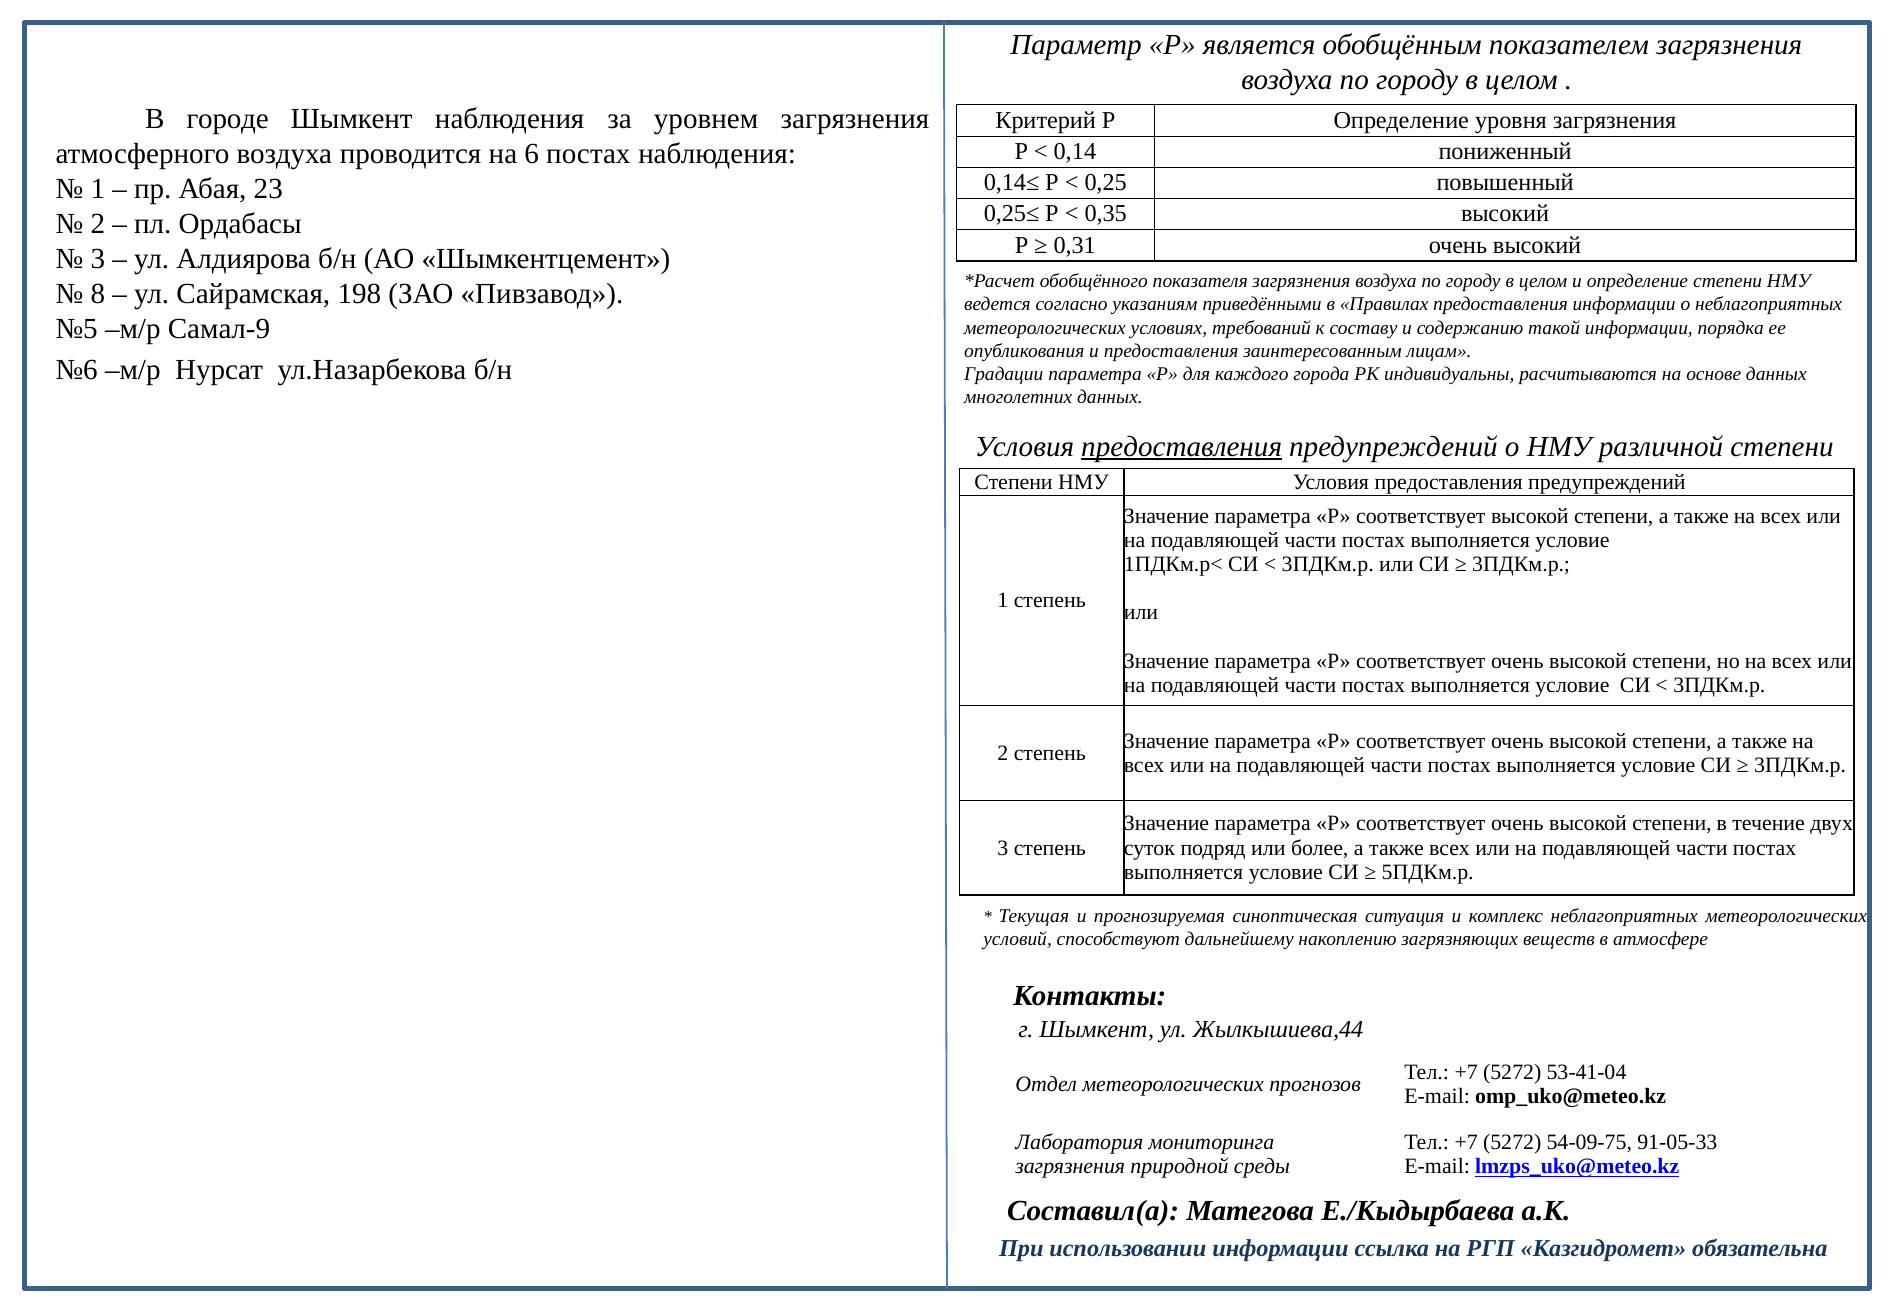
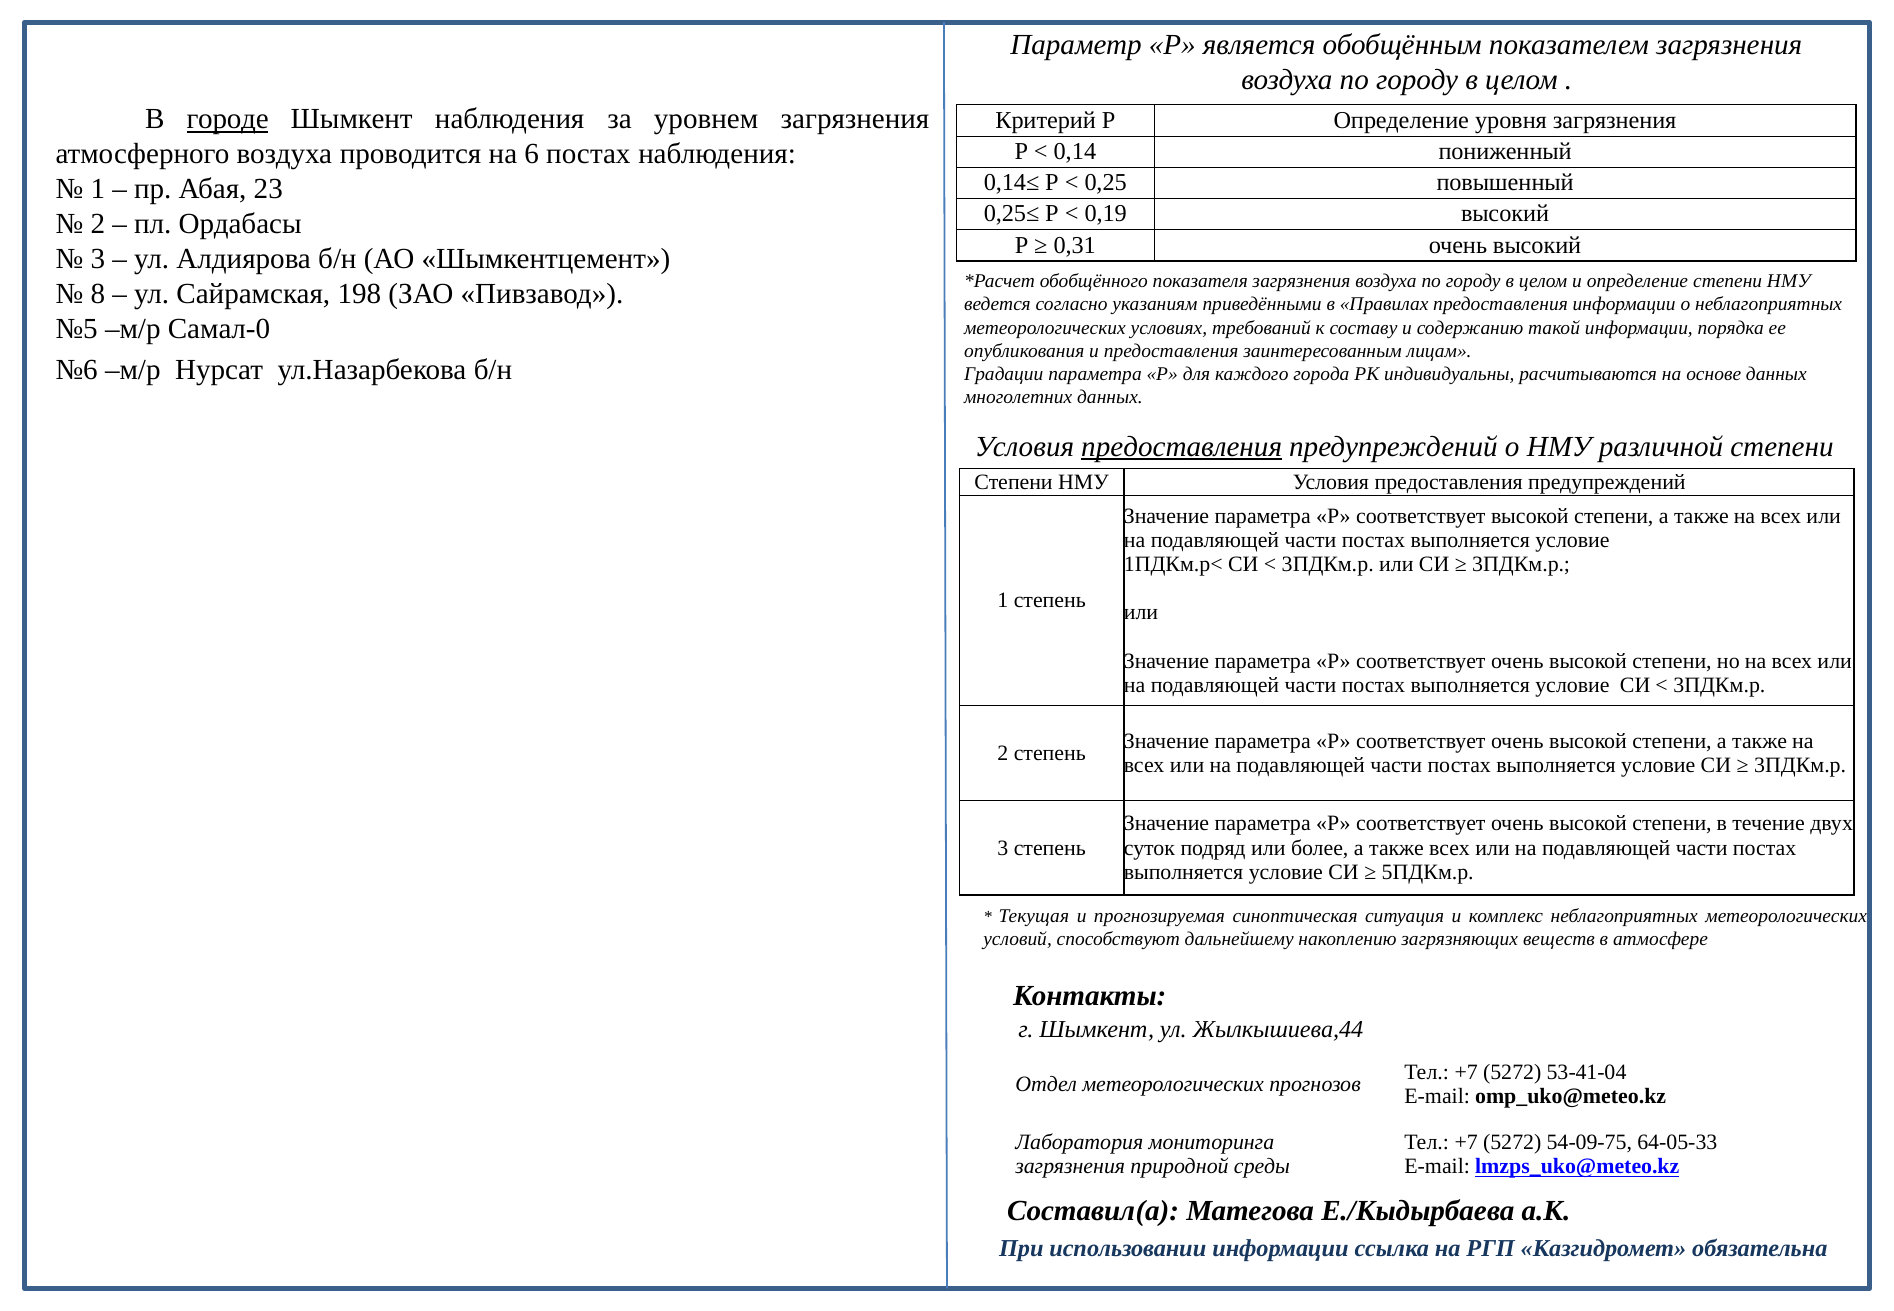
городе underline: none -> present
0,35: 0,35 -> 0,19
Самал-9: Самал-9 -> Самал-0
91-05-33: 91-05-33 -> 64-05-33
